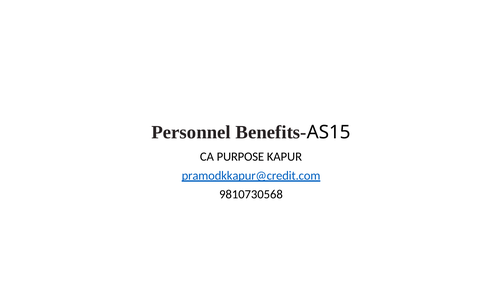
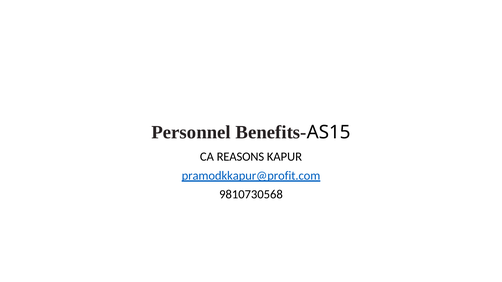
PURPOSE: PURPOSE -> REASONS
pramodkkapur@credit.com: pramodkkapur@credit.com -> pramodkkapur@profit.com
